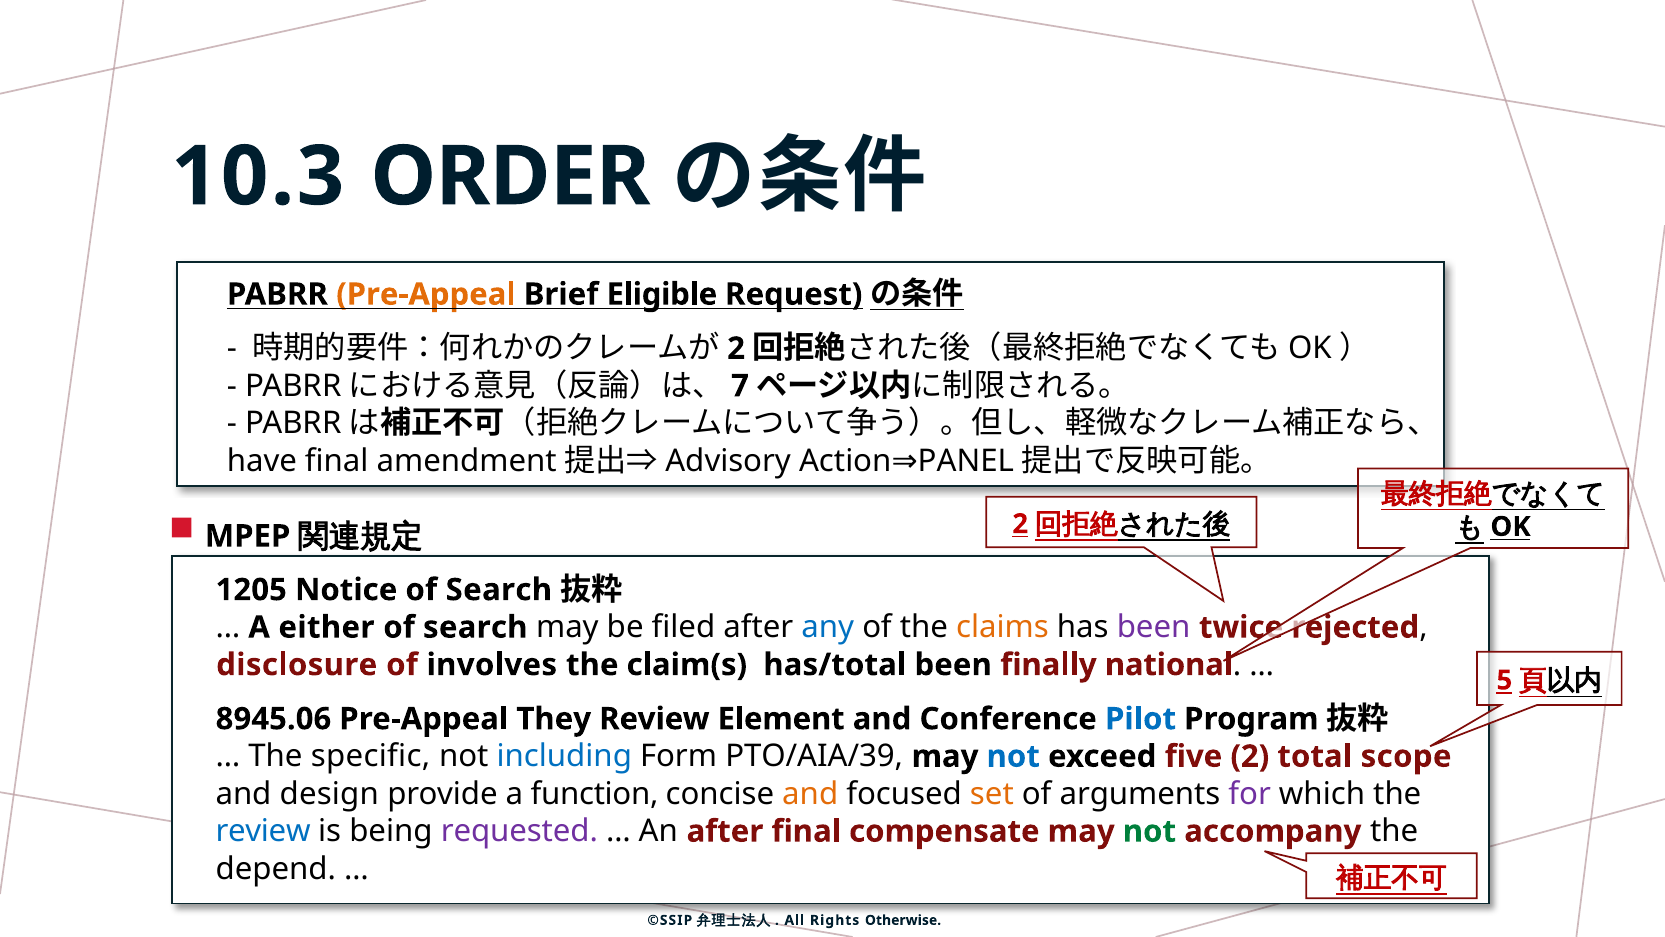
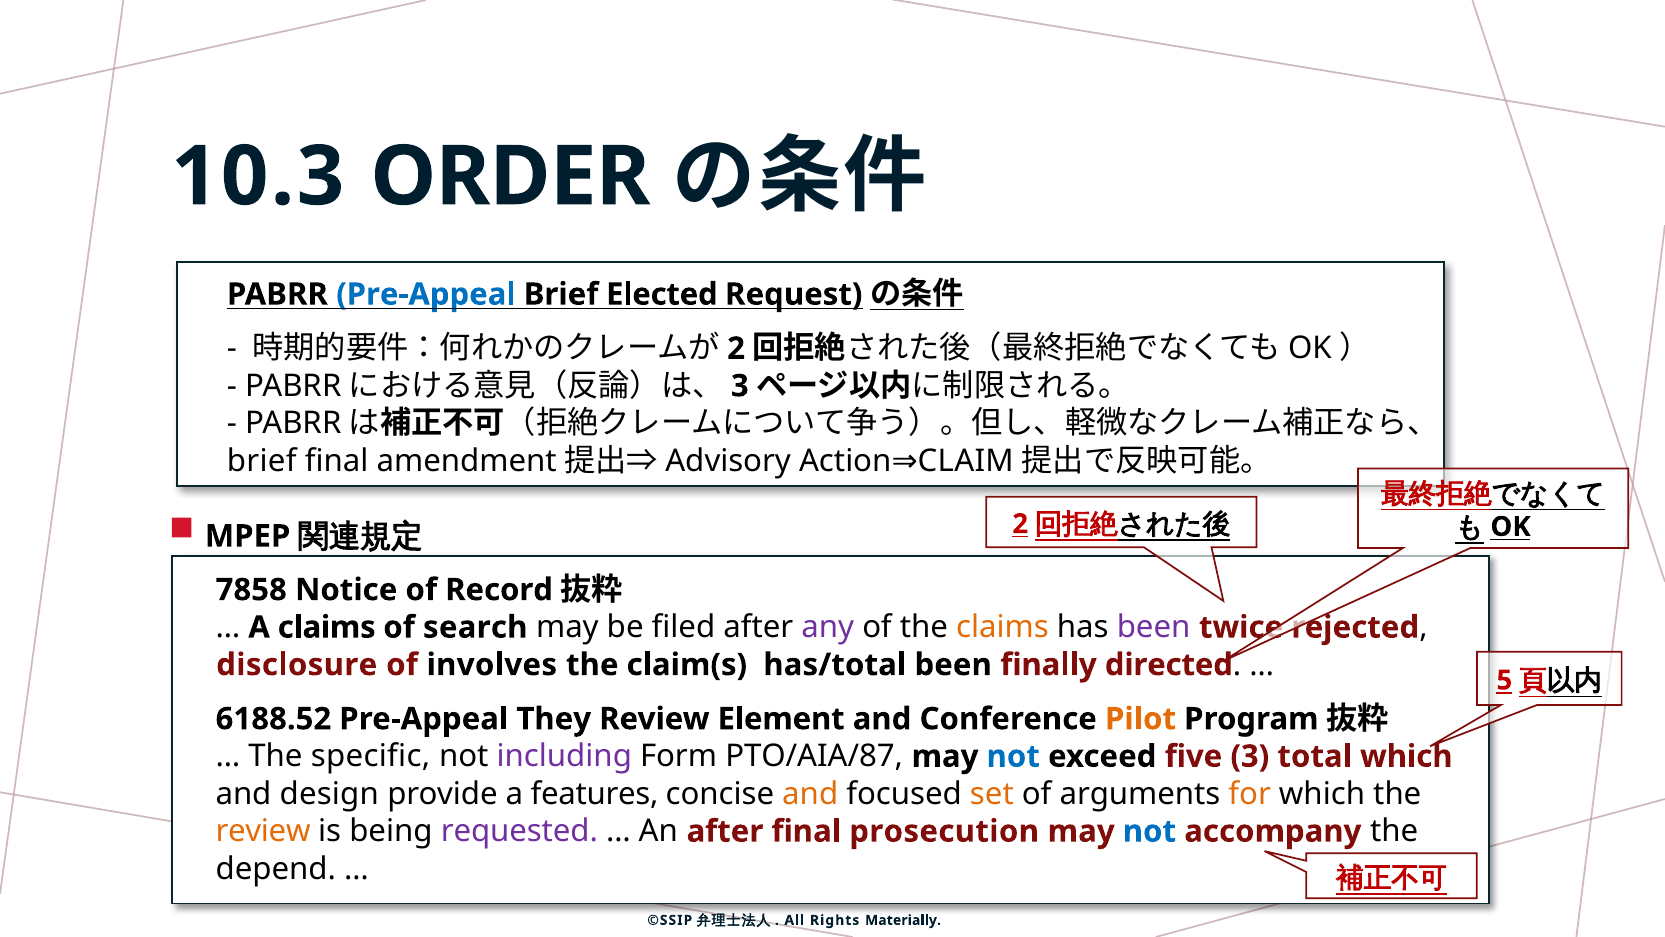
Pre-Appeal at (426, 294) colour: orange -> blue
Eligible: Eligible -> Elected
7 at (740, 386): 7 -> 3
have at (262, 461): have -> brief
PANEL: PANEL -> CLAIM
1205: 1205 -> 7858
Notice of Search: Search -> Record
A either: either -> claims
any colour: blue -> purple
national: national -> directed
8945.06: 8945.06 -> 6188.52
Pilot colour: blue -> orange
including colour: blue -> purple
PTO/AIA/39: PTO/AIA/39 -> PTO/AIA/87
five 2: 2 -> 3
total scope: scope -> which
function: function -> features
for colour: purple -> orange
review at (263, 831) colour: blue -> orange
compensate: compensate -> prosecution
not at (1149, 831) colour: green -> blue
Otherwise: Otherwise -> Materially
